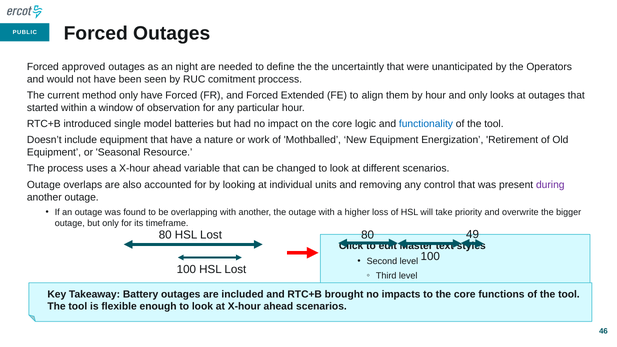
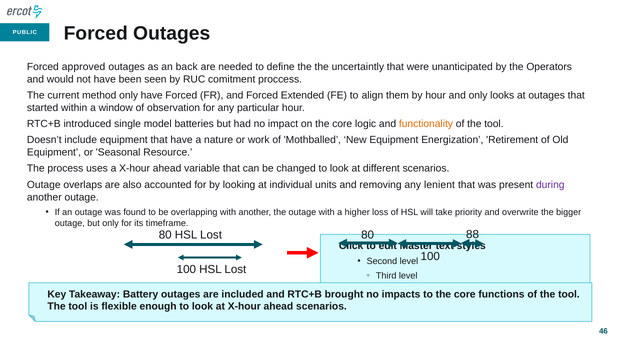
night: night -> back
functionality colour: blue -> orange
control: control -> lenient
49: 49 -> 88
